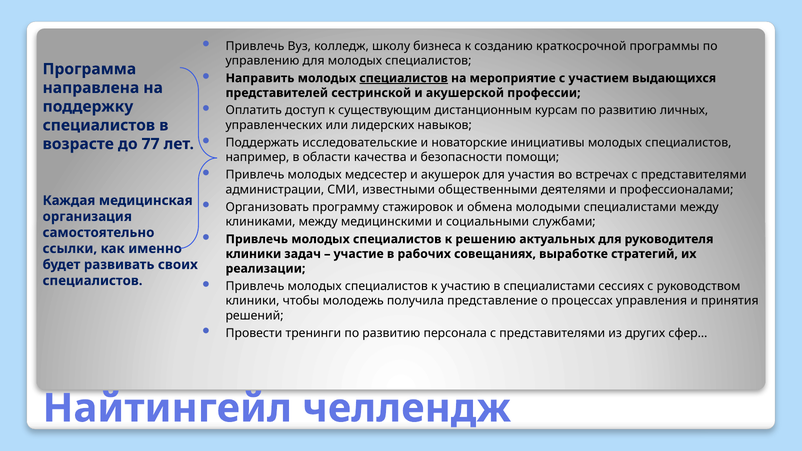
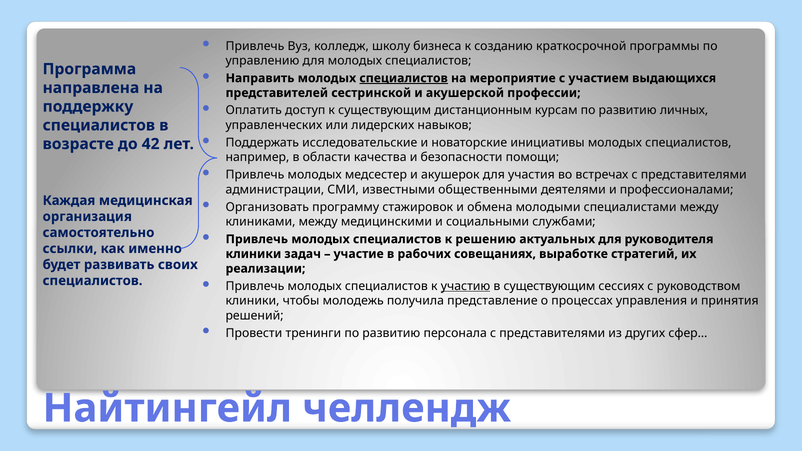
77: 77 -> 42
участию underline: none -> present
в специалистами: специалистами -> существующим
